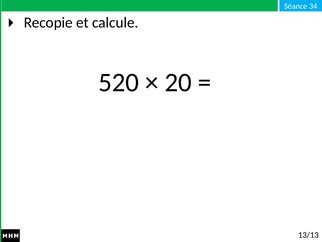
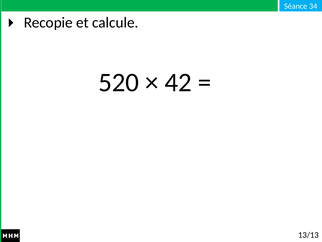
20: 20 -> 42
